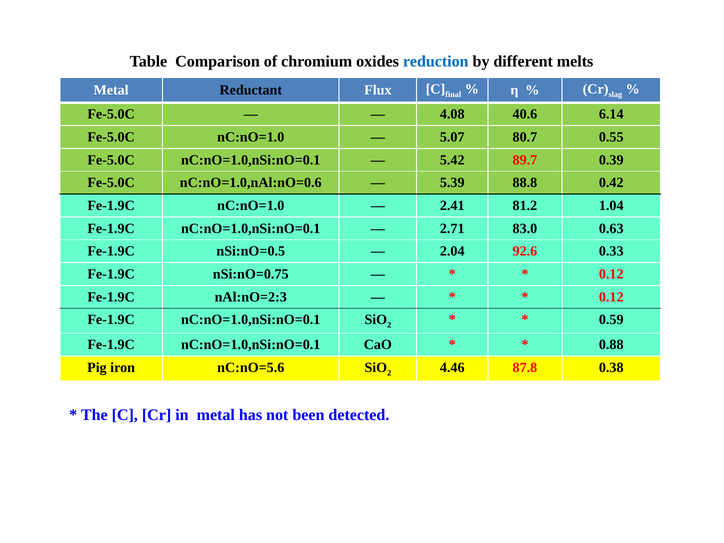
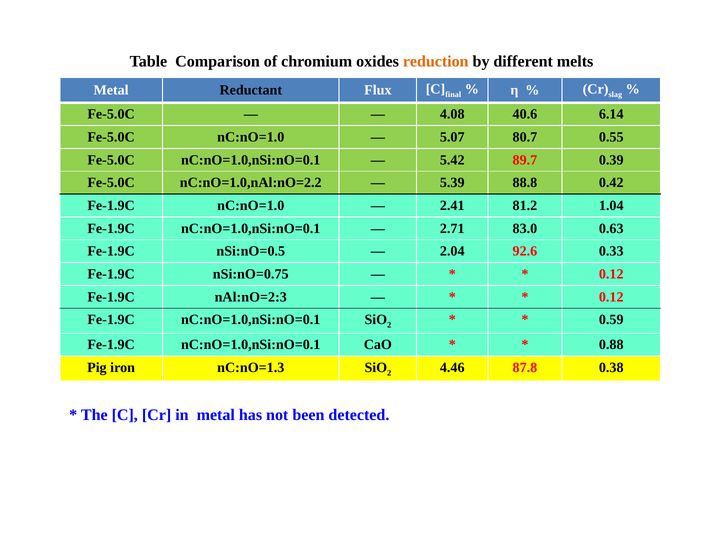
reduction colour: blue -> orange
nC:nO=1.0,nAl:nO=0.6: nC:nO=1.0,nAl:nO=0.6 -> nC:nO=1.0,nAl:nO=2.2
nC:nO=5.6: nC:nO=5.6 -> nC:nO=1.3
